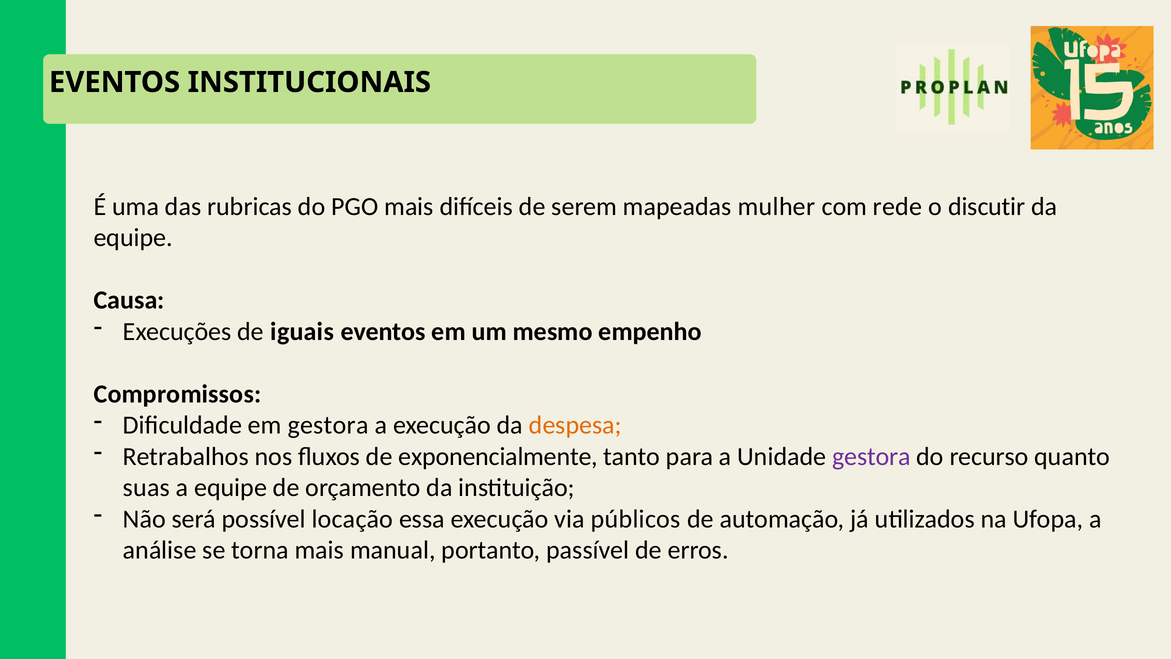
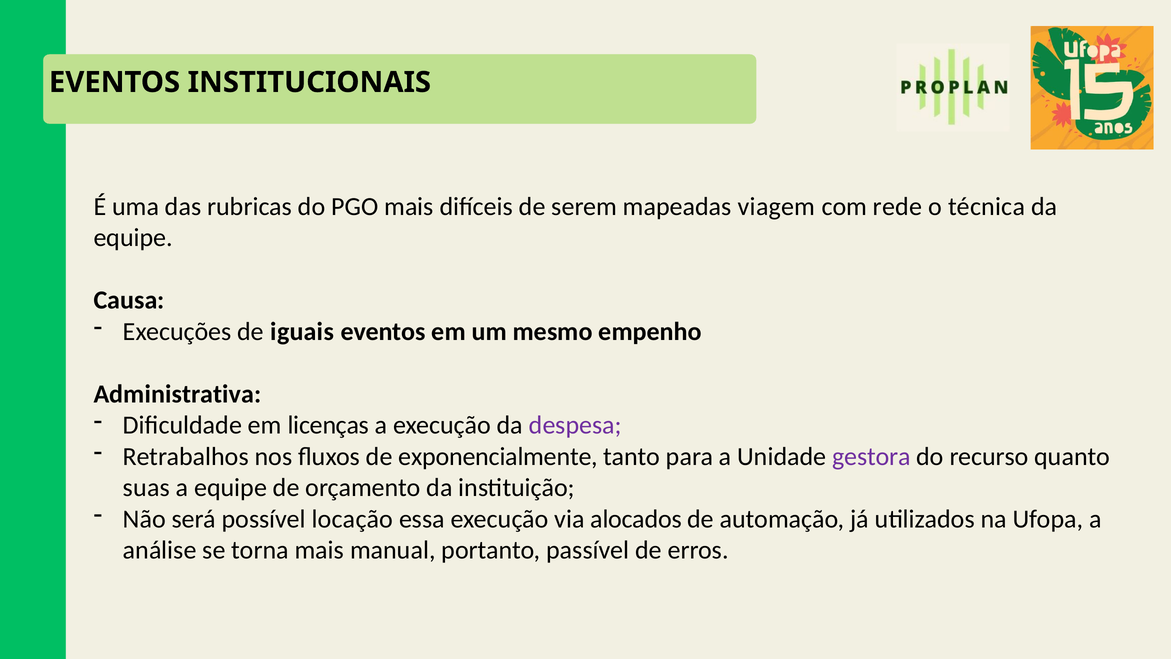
mulher: mulher -> viagem
discutir: discutir -> técnica
Compromissos: Compromissos -> Administrativa
em gestora: gestora -> licenças
despesa colour: orange -> purple
públicos: públicos -> alocados
